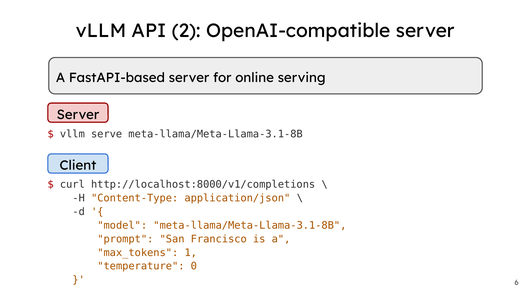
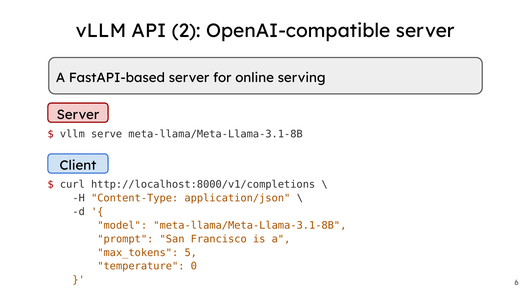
1: 1 -> 5
